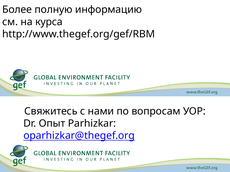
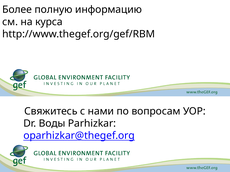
Опыт: Опыт -> Воды
